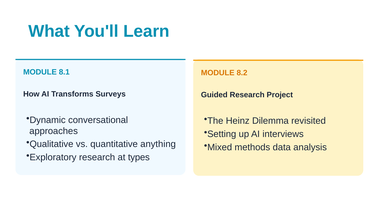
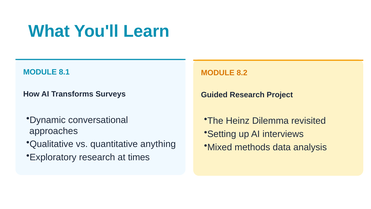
types: types -> times
